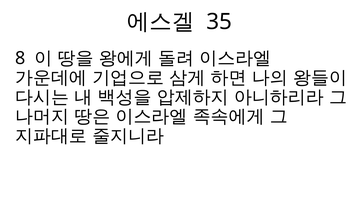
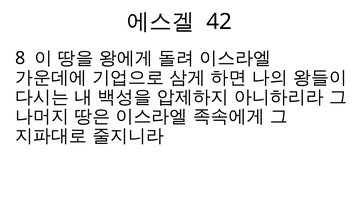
35: 35 -> 42
